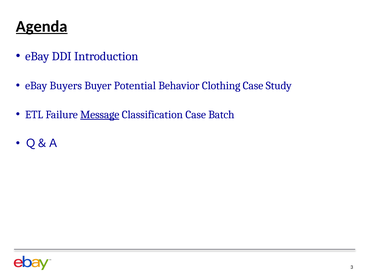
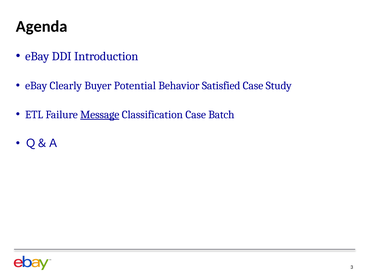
Agenda underline: present -> none
Buyers: Buyers -> Clearly
Clothing: Clothing -> Satisfied
